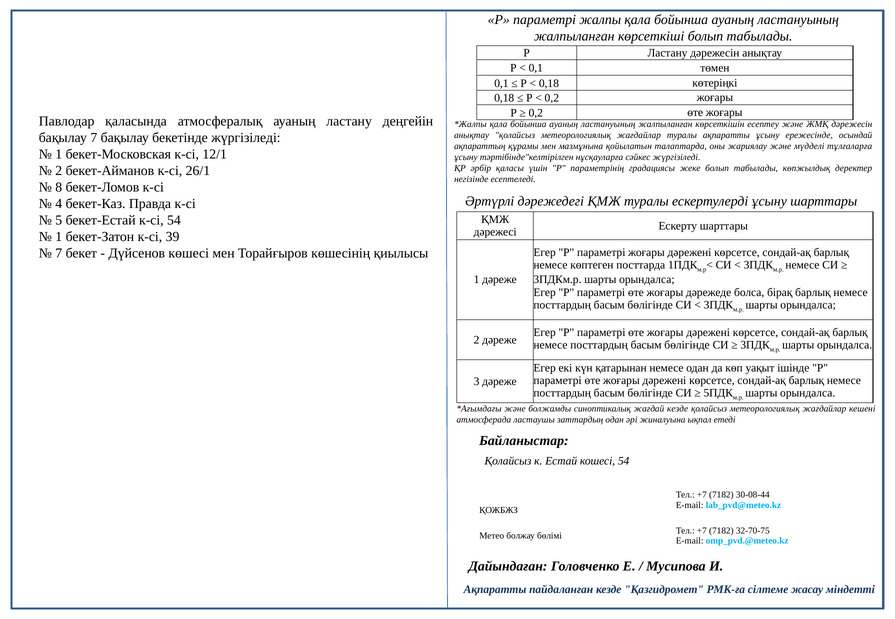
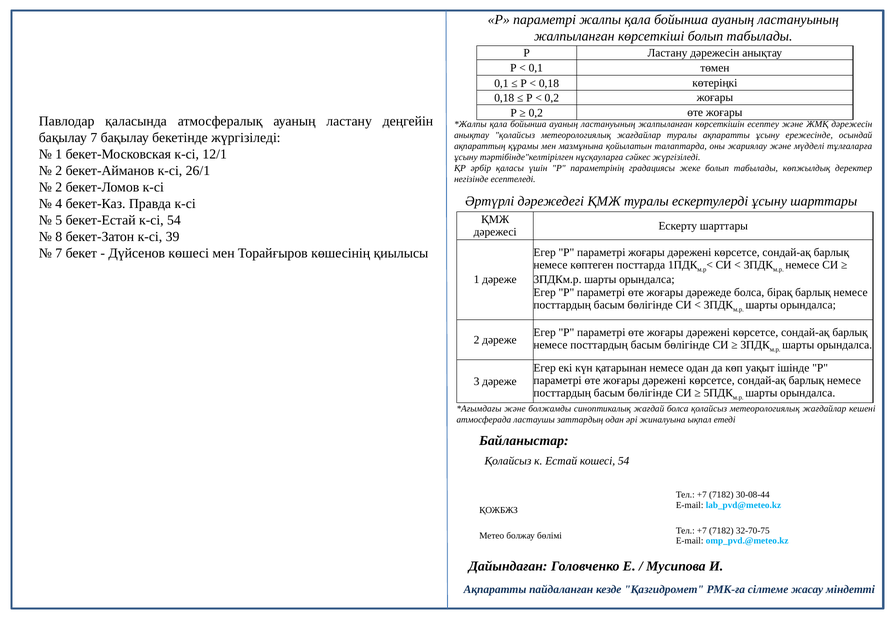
8 at (59, 187): 8 -> 2
1 at (59, 237): 1 -> 8
жағдай кезде: кезде -> болса
